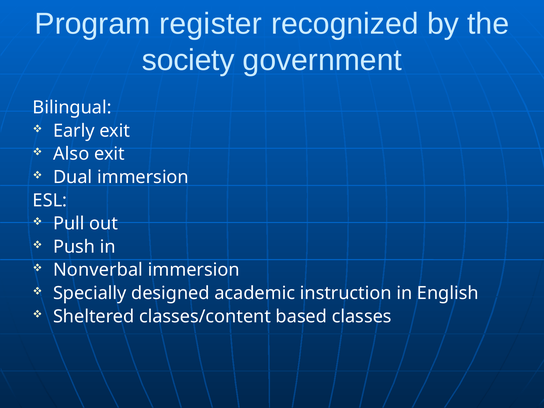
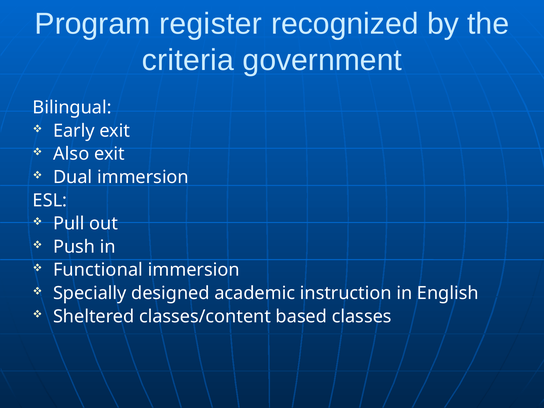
society: society -> criteria
Nonverbal: Nonverbal -> Functional
